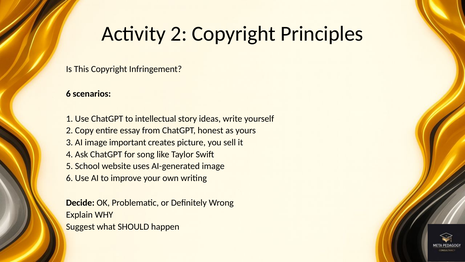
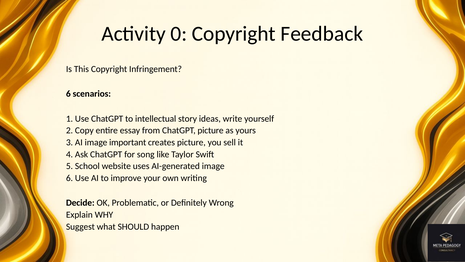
Activity 2: 2 -> 0
Principles: Principles -> Feedback
ChatGPT honest: honest -> picture
